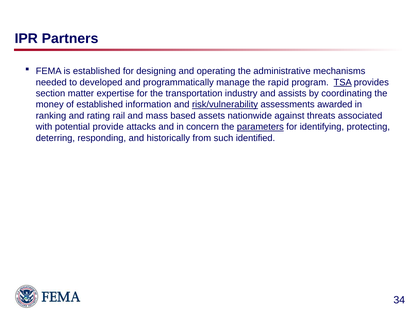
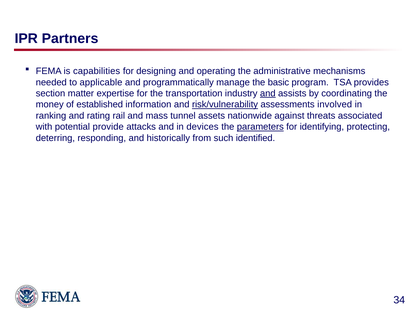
is established: established -> capabilities
developed: developed -> applicable
rapid: rapid -> basic
TSA underline: present -> none
and at (268, 94) underline: none -> present
awarded: awarded -> involved
based: based -> tunnel
concern: concern -> devices
